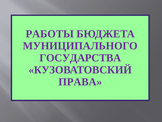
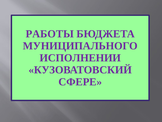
ГОСУДАРСТВА: ГОСУДАРСТВА -> ИСПОЛНЕНИИ
ПРАВА: ПРАВА -> СФЕРЕ
